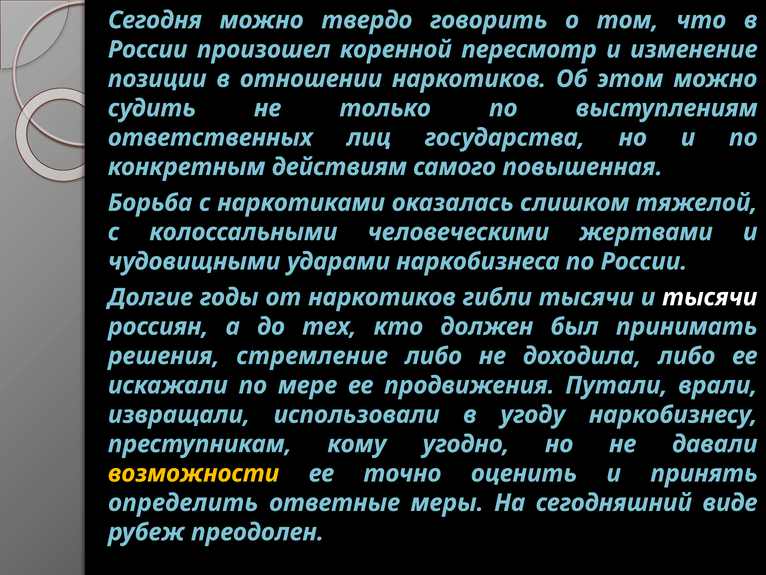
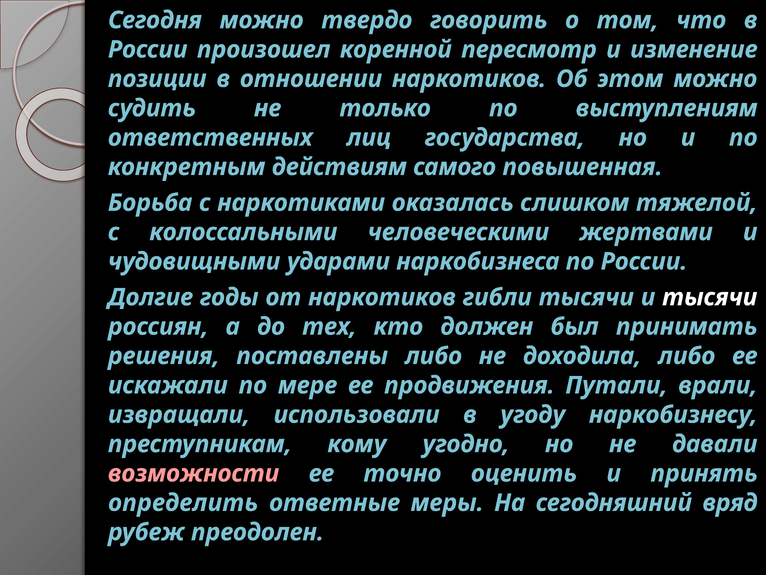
стремление: стремление -> поставлены
возможности colour: yellow -> pink
виде: виде -> вряд
